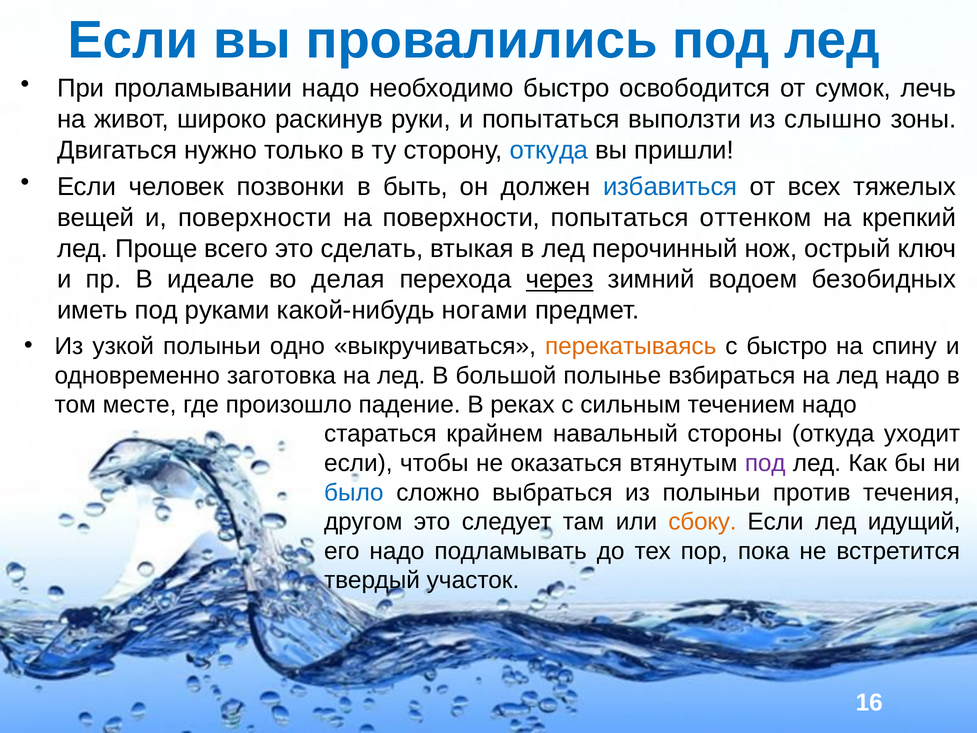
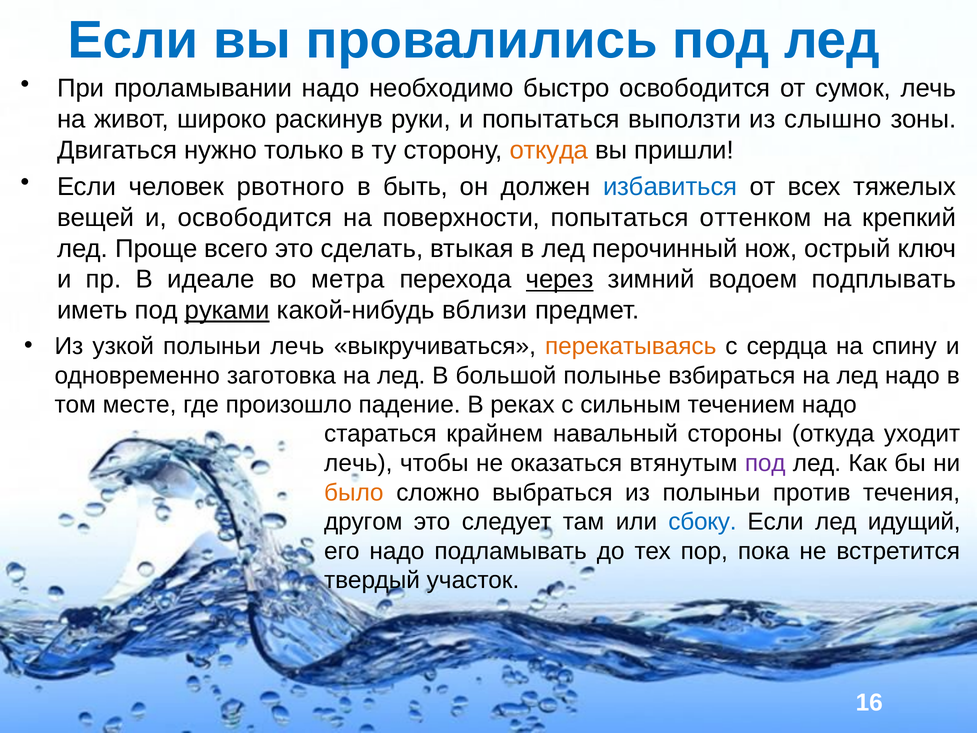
откуда at (549, 150) colour: blue -> orange
позвонки: позвонки -> рвотного
и поверхности: поверхности -> освободится
делая: делая -> метра
безобидных: безобидных -> подплывать
руками underline: none -> present
ногами: ногами -> вблизи
полыньи одно: одно -> лечь
с быстро: быстро -> сердца
если at (358, 463): если -> лечь
было colour: blue -> orange
сбоку colour: orange -> blue
